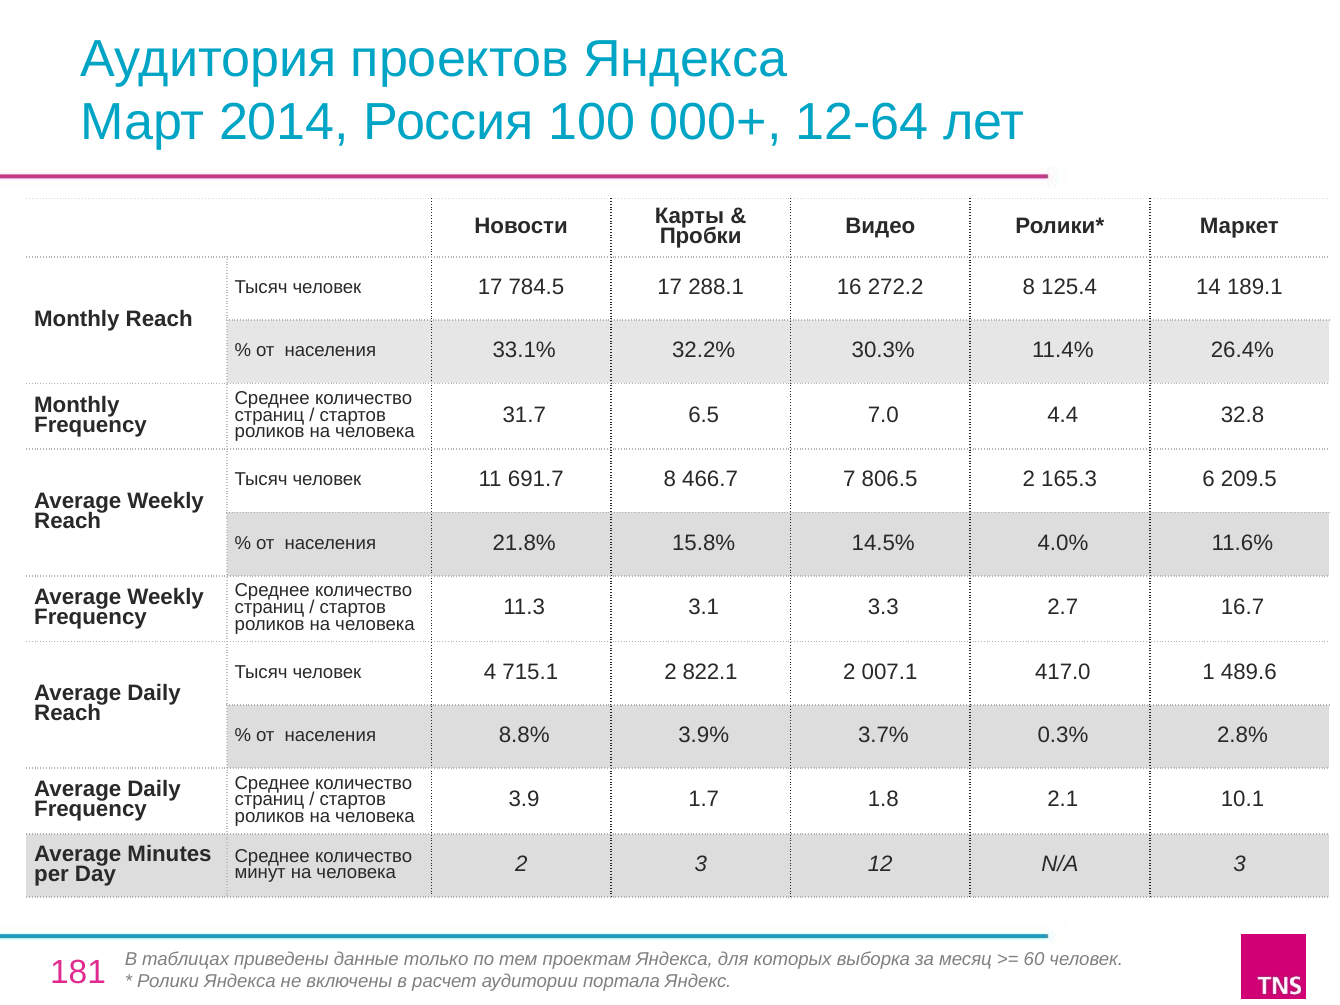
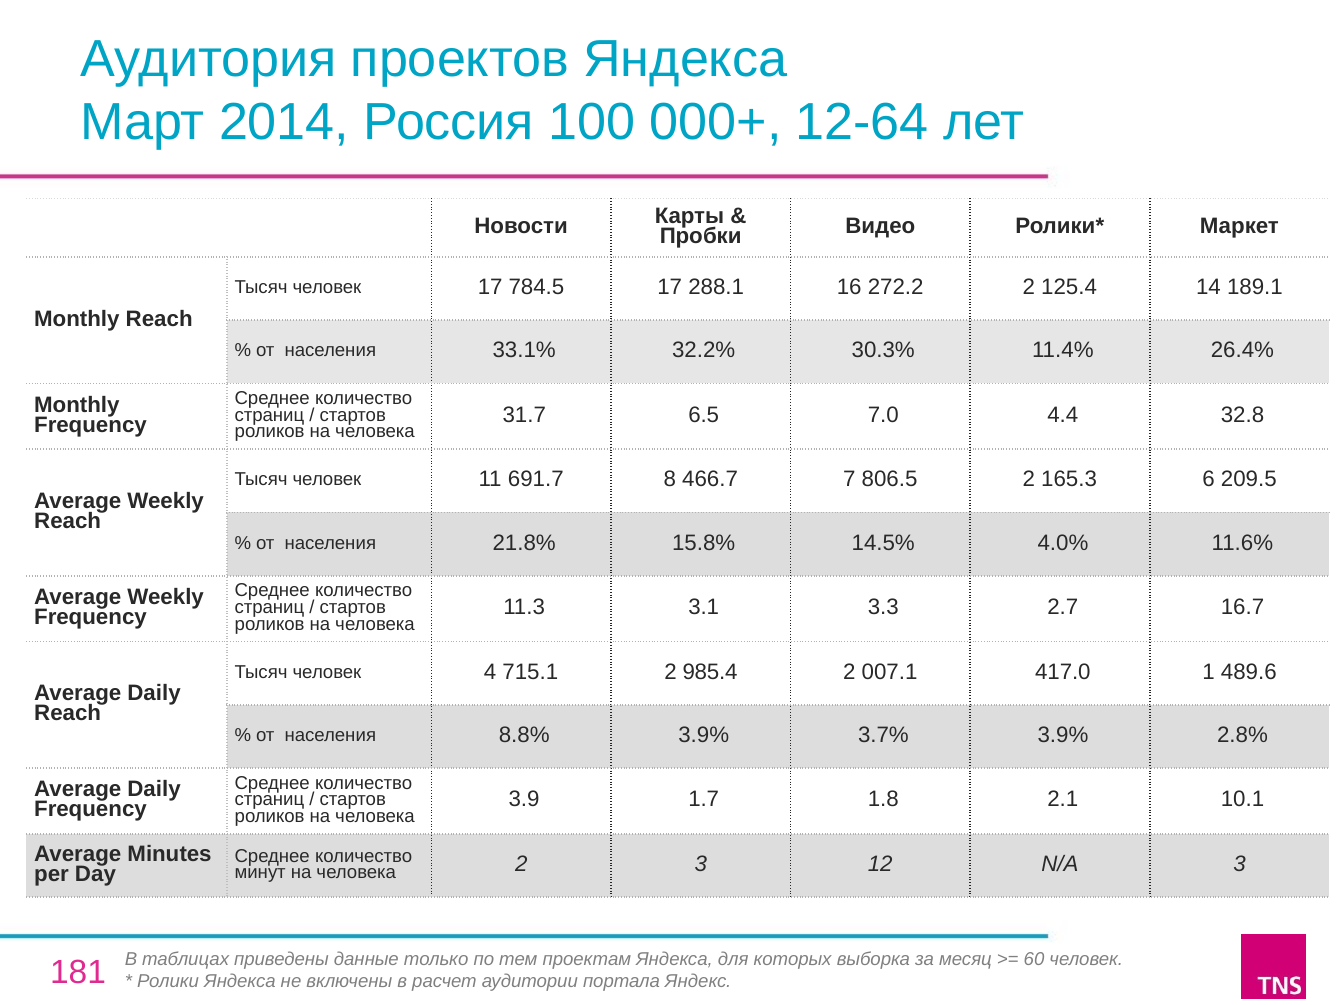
272.2 8: 8 -> 2
822.1: 822.1 -> 985.4
3.7% 0.3%: 0.3% -> 3.9%
